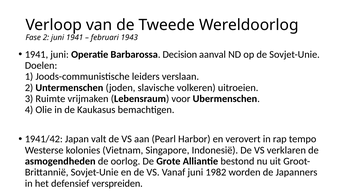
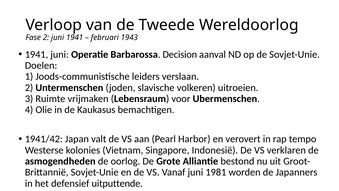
1982: 1982 -> 1981
verspreiden: verspreiden -> uitputtende
